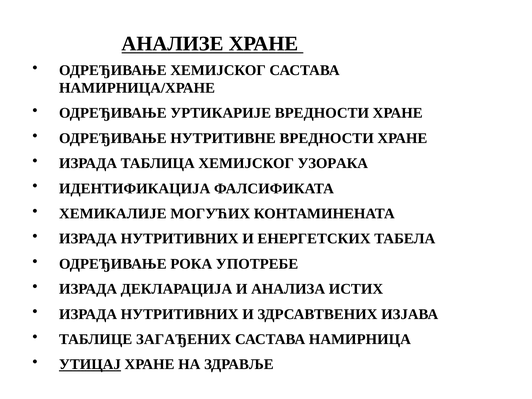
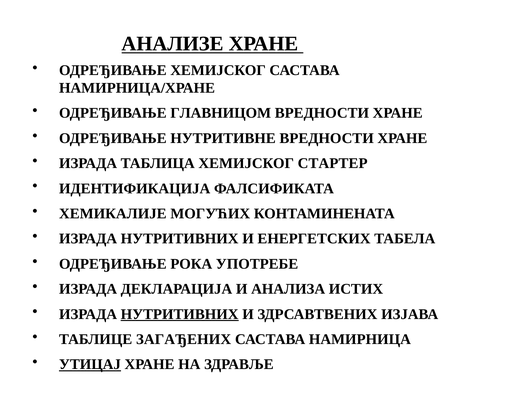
УРТИКАРИЈЕ: УРТИКАРИЈЕ -> ГЛАВНИЦОМ
УЗОРАКА: УЗОРАКА -> СТАРТЕР
НУТРИТИВНИХ at (180, 314) underline: none -> present
